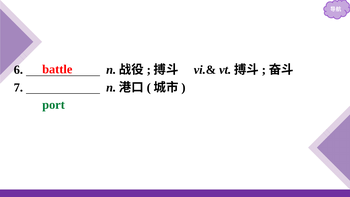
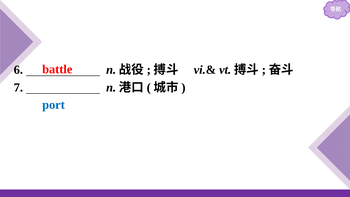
port colour: green -> blue
